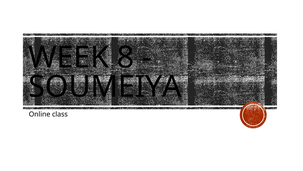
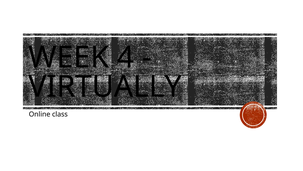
8: 8 -> 4
SOUMEIYA: SOUMEIYA -> VIRTUALLY
